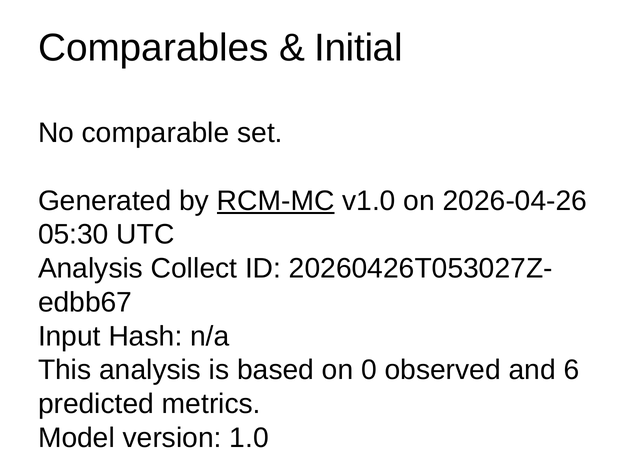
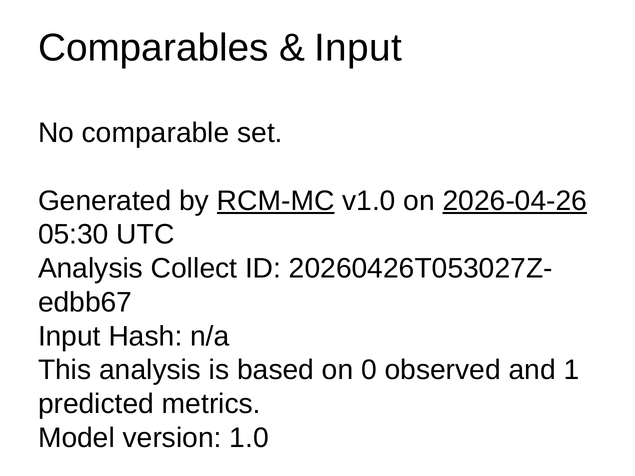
Initial at (358, 48): Initial -> Input
2026-04-26 underline: none -> present
6: 6 -> 1
